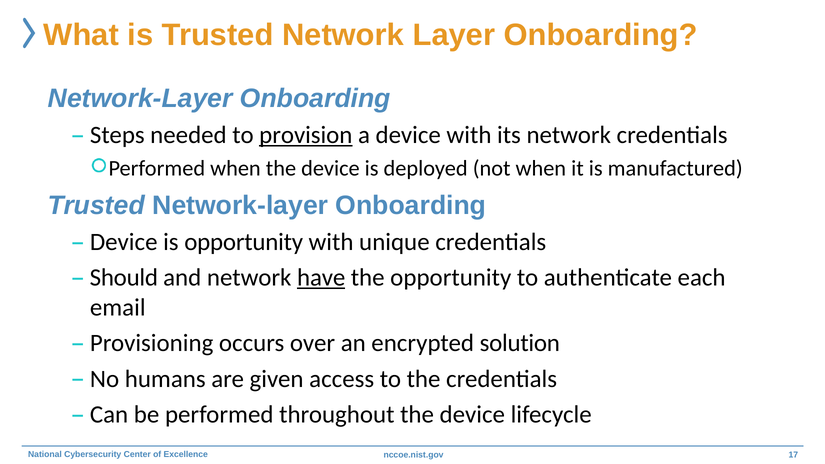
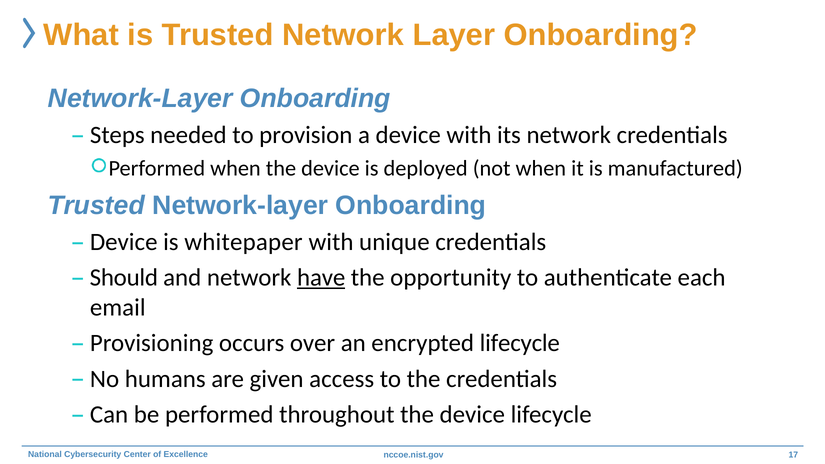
provision underline: present -> none
is opportunity: opportunity -> whitepaper
encrypted solution: solution -> lifecycle
